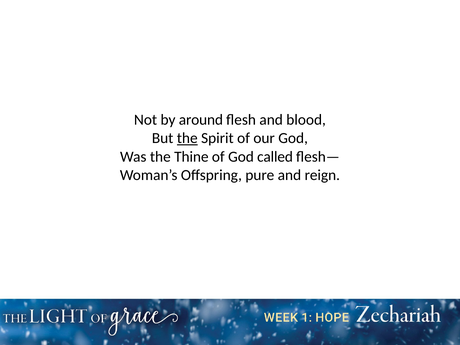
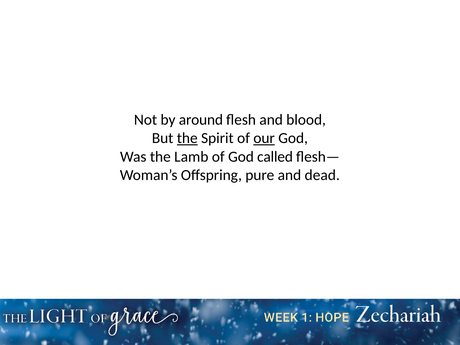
our underline: none -> present
Thine: Thine -> Lamb
reign: reign -> dead
